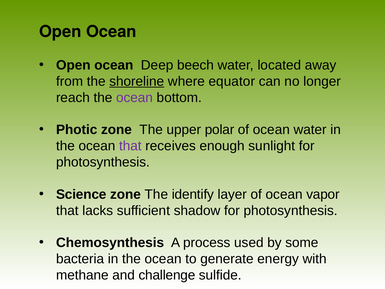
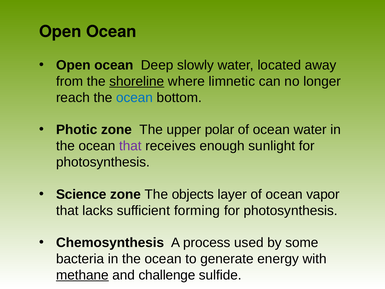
beech: beech -> slowly
equator: equator -> limnetic
ocean at (135, 98) colour: purple -> blue
identify: identify -> objects
shadow: shadow -> forming
methane underline: none -> present
